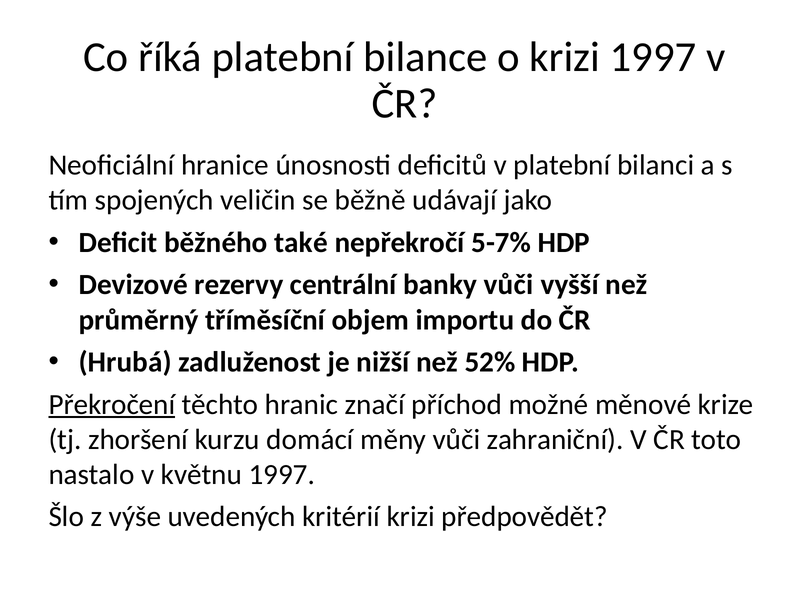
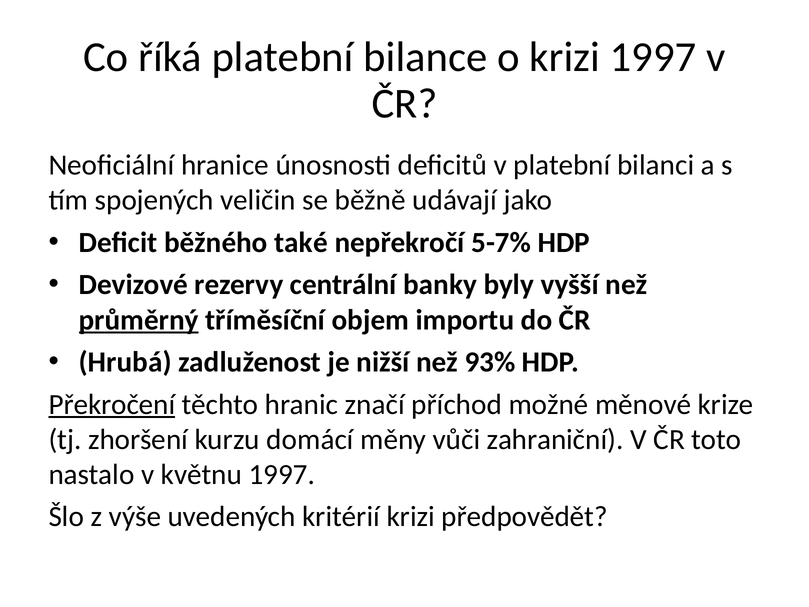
banky vůči: vůči -> byly
průměrný underline: none -> present
52%: 52% -> 93%
